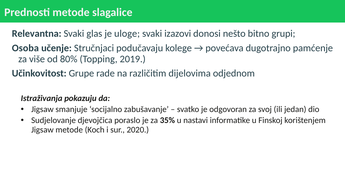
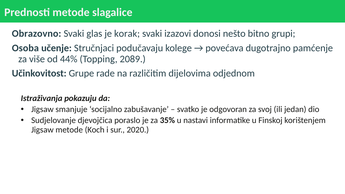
Relevantna: Relevantna -> Obrazovno
uloge: uloge -> korak
80%: 80% -> 44%
2019: 2019 -> 2089
